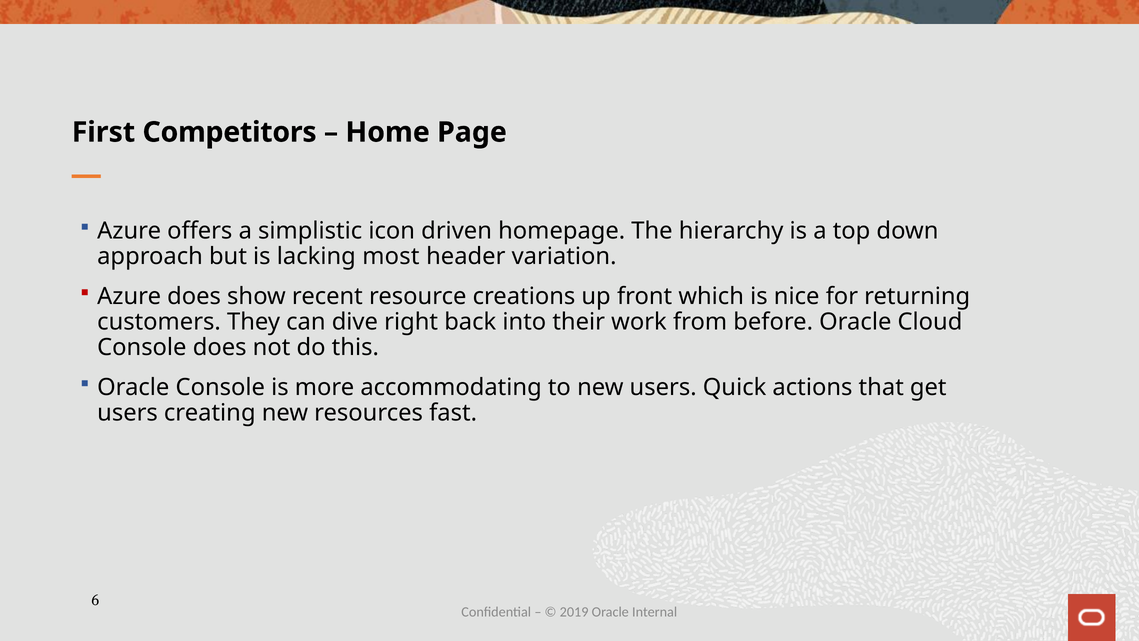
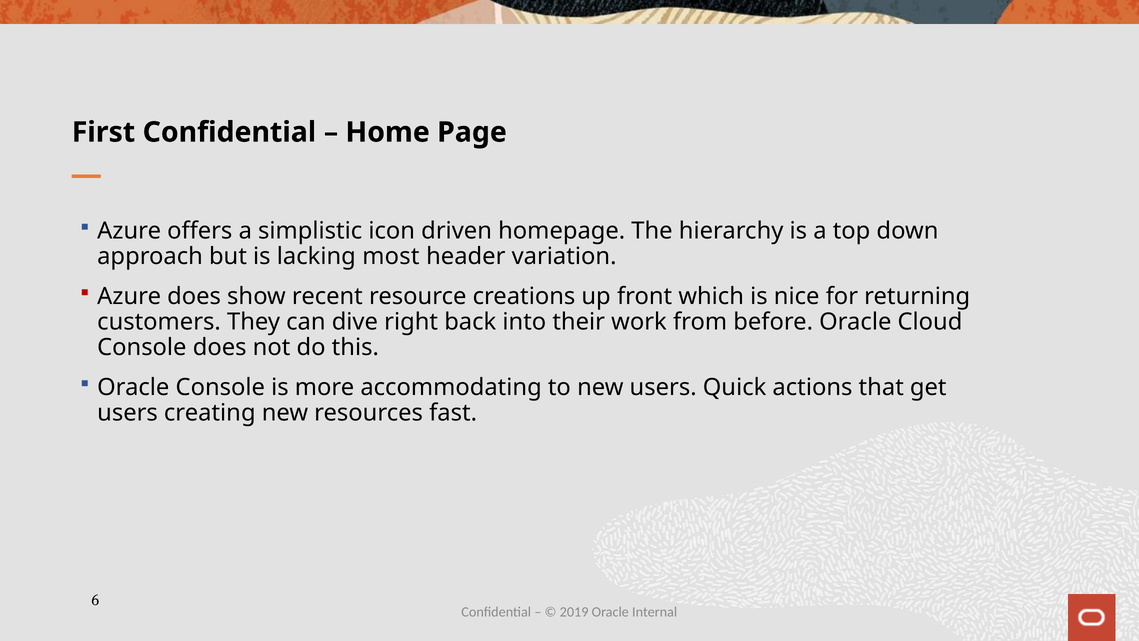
First Competitors: Competitors -> Confidential
